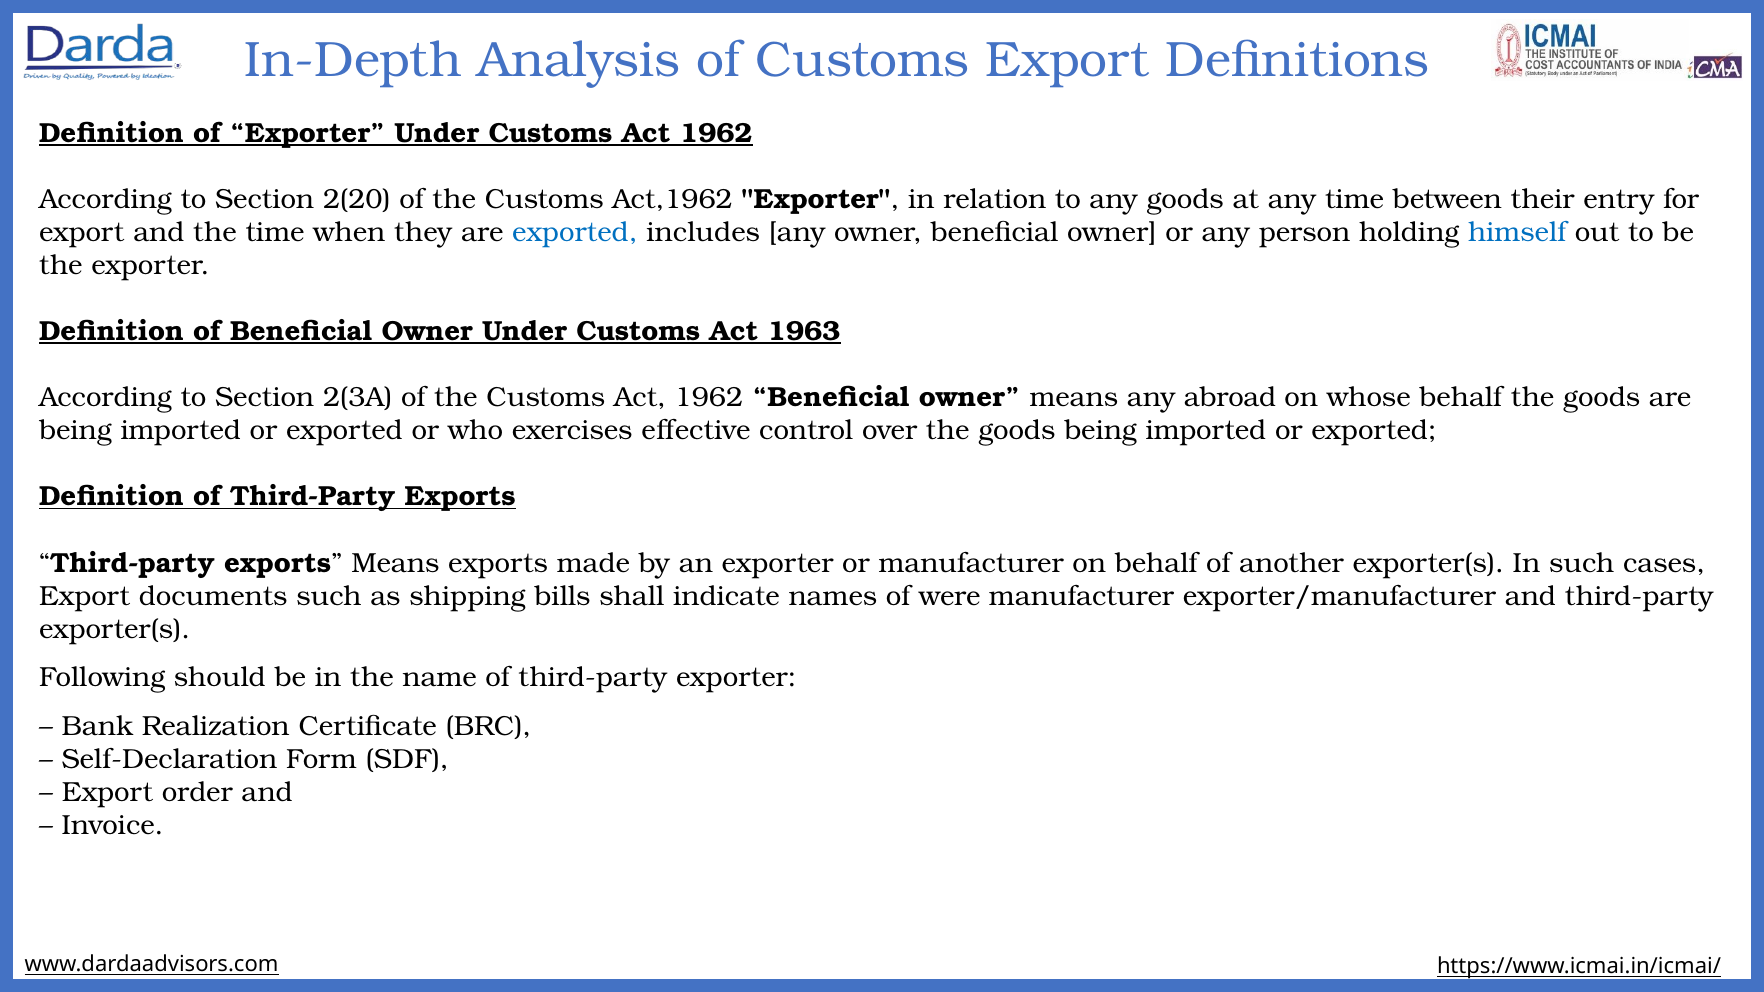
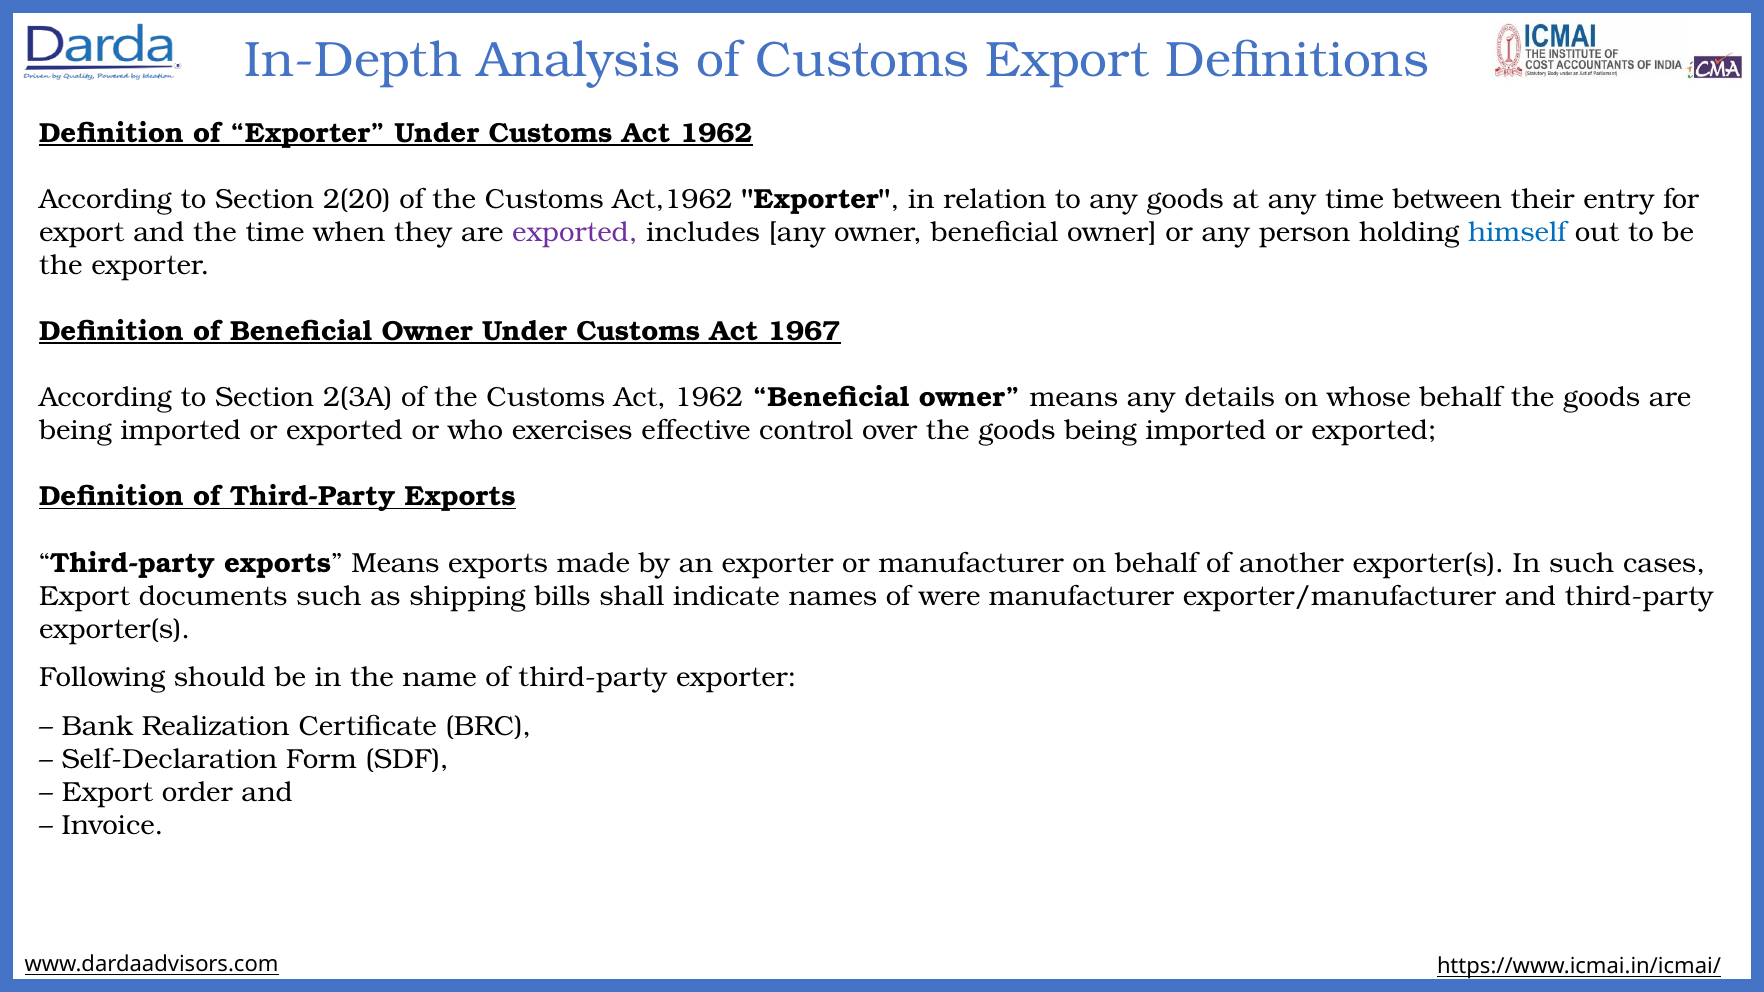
exported at (575, 232) colour: blue -> purple
1963: 1963 -> 1967
abroad: abroad -> details
